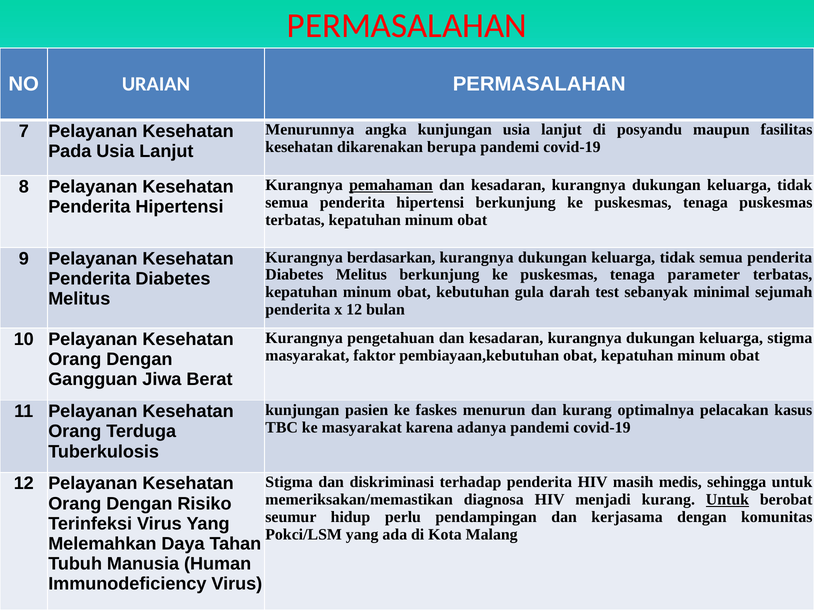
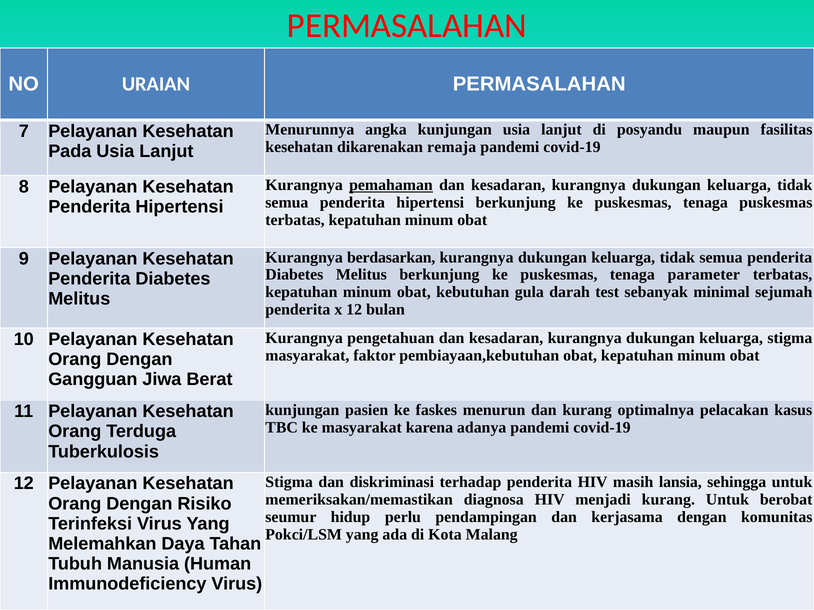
berupa: berupa -> remaja
medis: medis -> lansia
Untuk at (727, 500) underline: present -> none
